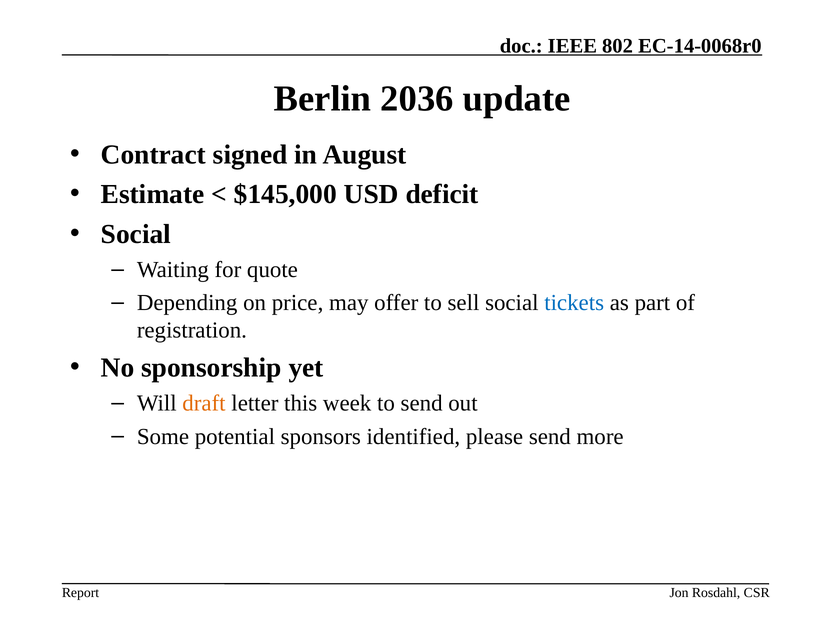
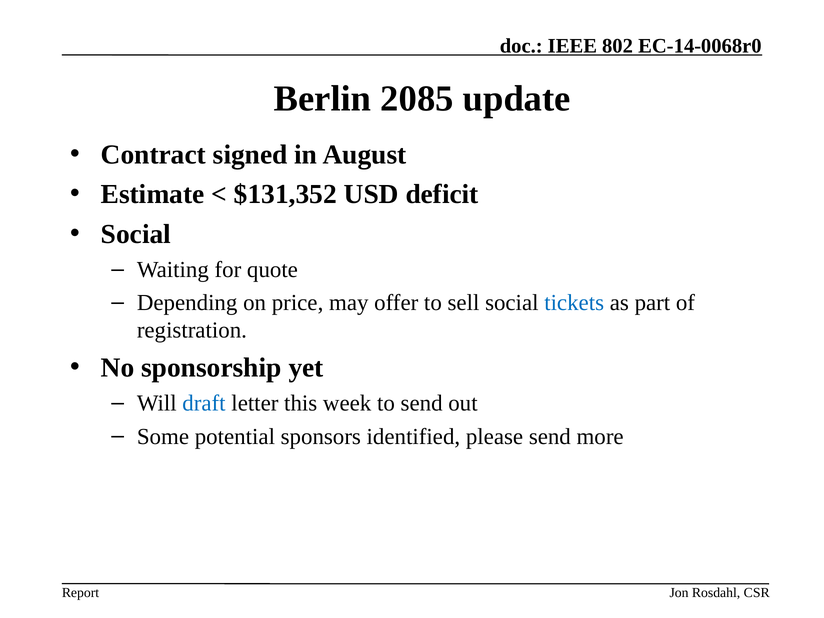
2036: 2036 -> 2085
$145,000: $145,000 -> $131,352
draft colour: orange -> blue
